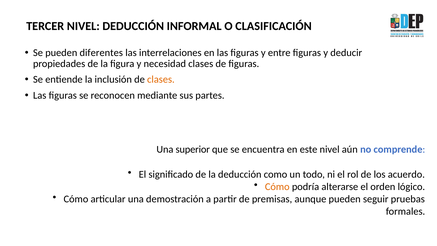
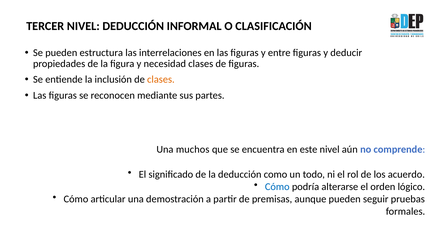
diferentes: diferentes -> estructura
superior: superior -> muchos
Cómo at (277, 187) colour: orange -> blue
